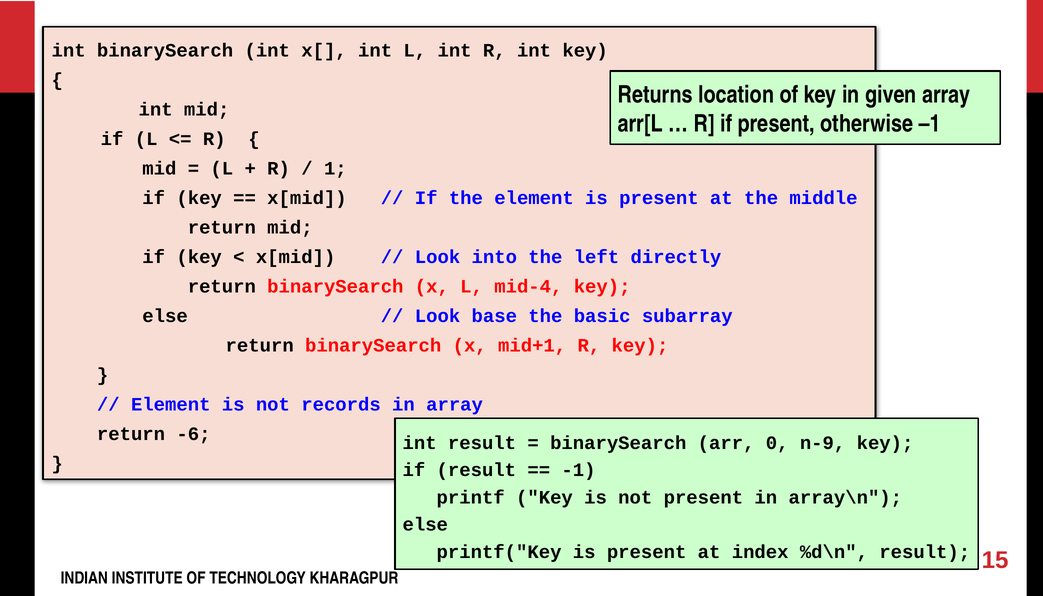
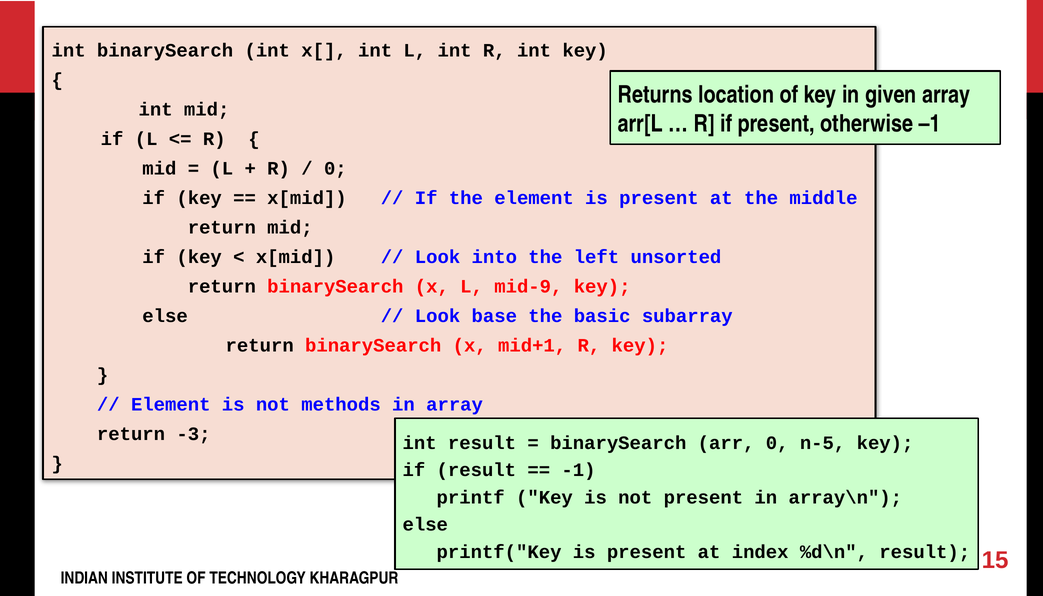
1 at (335, 168): 1 -> 0
directly: directly -> unsorted
mid-4: mid-4 -> mid-9
records: records -> methods
-6: -6 -> -3
n-9: n-9 -> n-5
